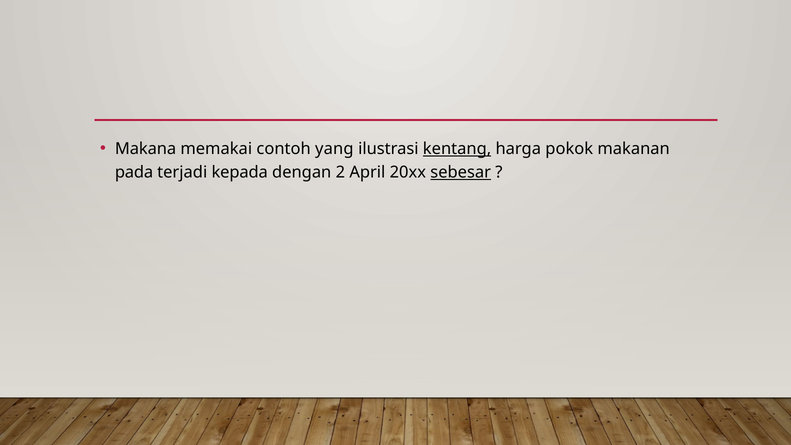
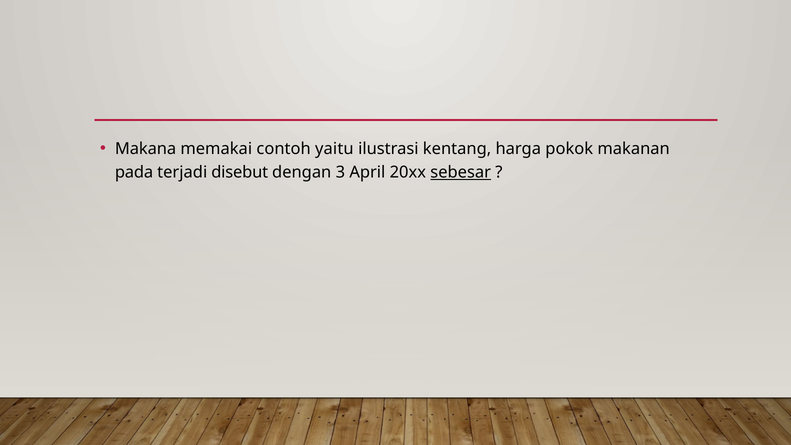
yang: yang -> yaitu
kentang underline: present -> none
kepada: kepada -> disebut
2: 2 -> 3
